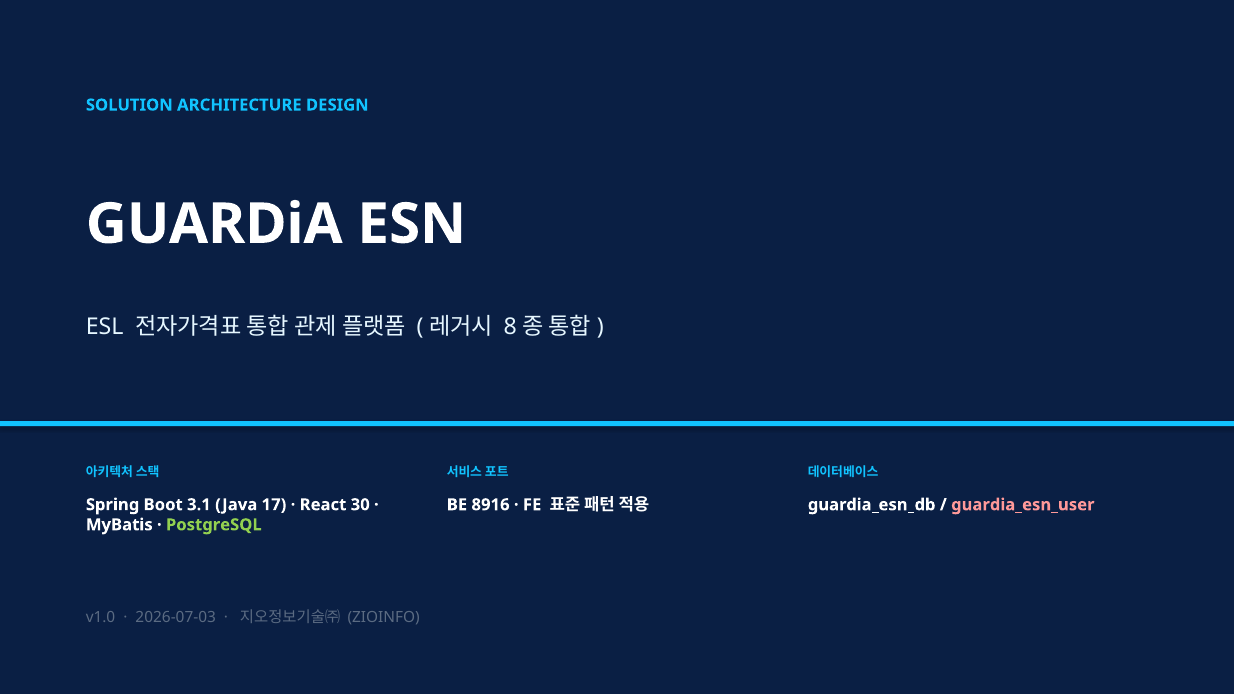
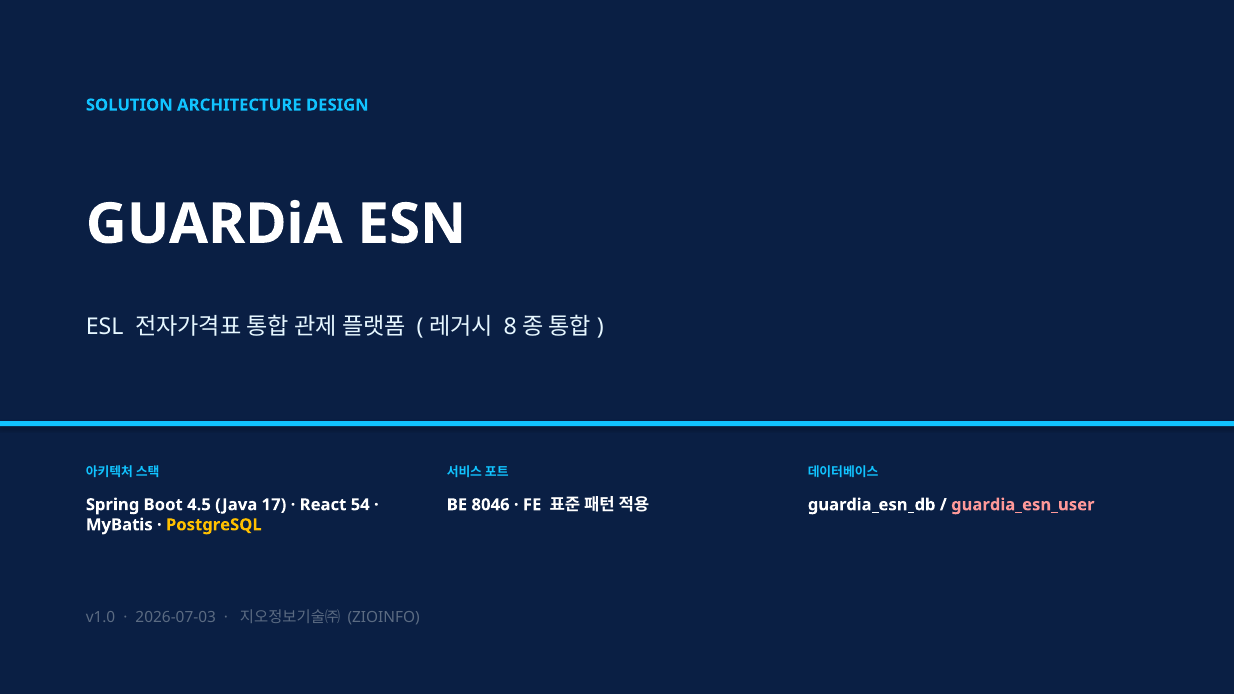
3.1: 3.1 -> 4.5
30: 30 -> 54
8916: 8916 -> 8046
PostgreSQL colour: light green -> yellow
